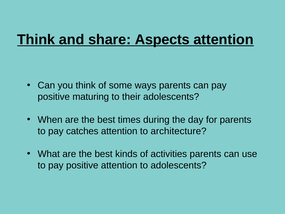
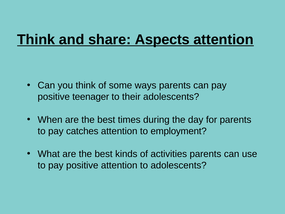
maturing: maturing -> teenager
architecture: architecture -> employment
